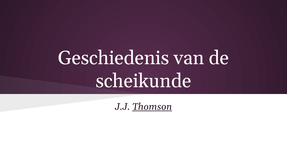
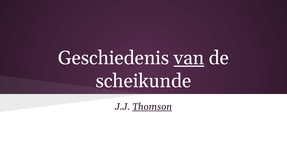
van underline: none -> present
